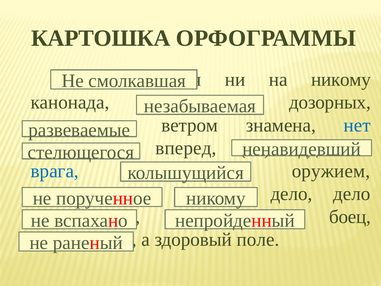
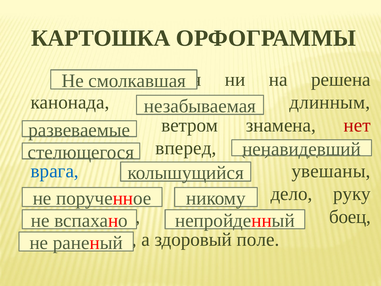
на никому: никому -> решена
дозорных: дозорных -> длинным
нет colour: blue -> red
оружием: оружием -> увешаны
дело дело: дело -> руку
